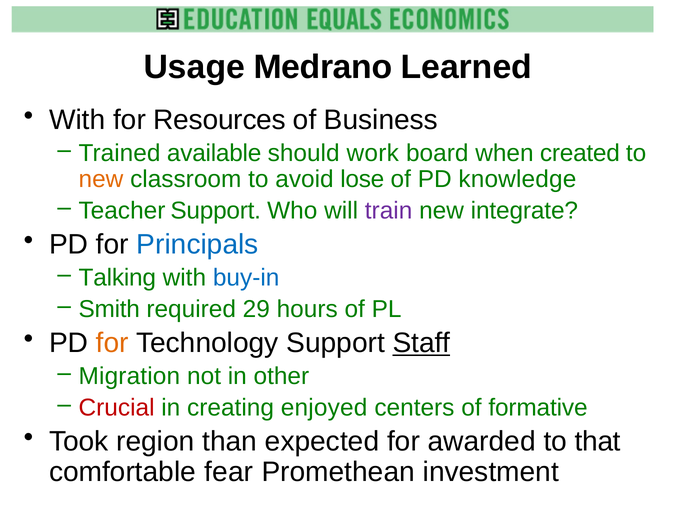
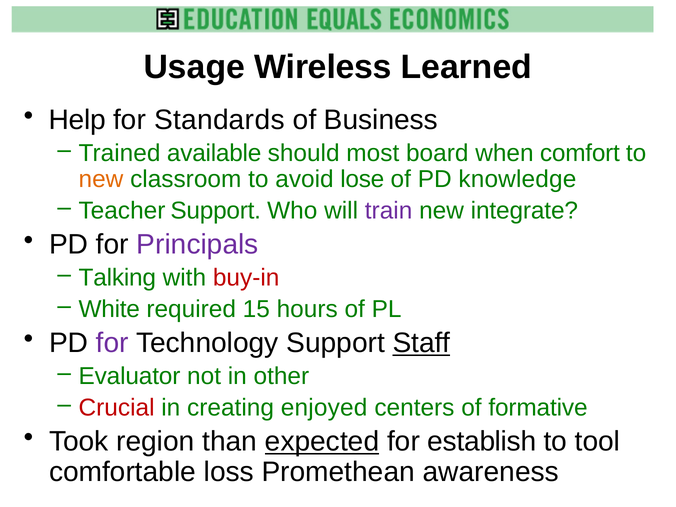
Medrano: Medrano -> Wireless
With at (77, 120): With -> Help
Resources: Resources -> Standards
work: work -> most
created: created -> comfort
Principals colour: blue -> purple
buy-in colour: blue -> red
Smith: Smith -> White
29: 29 -> 15
for at (112, 343) colour: orange -> purple
Migration: Migration -> Evaluator
expected underline: none -> present
awarded: awarded -> establish
that: that -> tool
fear: fear -> loss
investment: investment -> awareness
